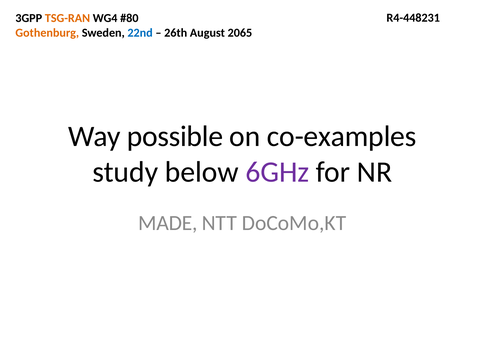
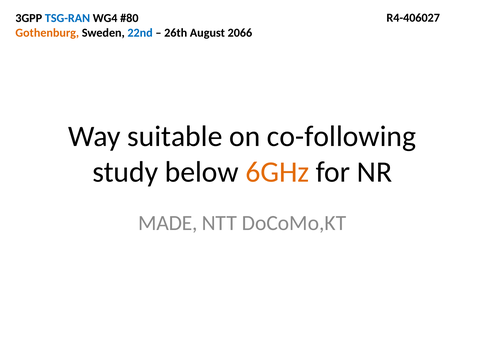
R4-448231: R4-448231 -> R4-406027
TSG-RAN colour: orange -> blue
2065: 2065 -> 2066
possible: possible -> suitable
co-examples: co-examples -> co-following
6GHz colour: purple -> orange
